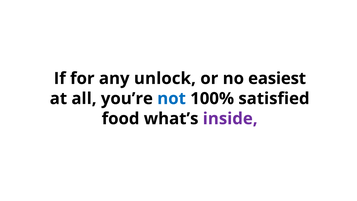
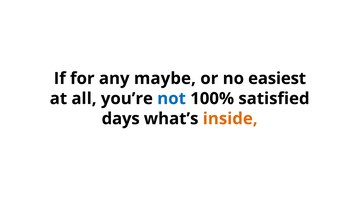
unlock: unlock -> maybe
food: food -> days
inside colour: purple -> orange
